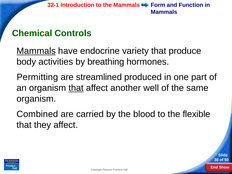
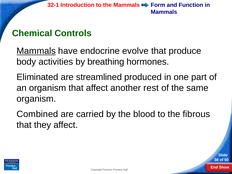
variety: variety -> evolve
Permitting: Permitting -> Eliminated
that at (76, 88) underline: present -> none
well: well -> rest
flexible: flexible -> fibrous
